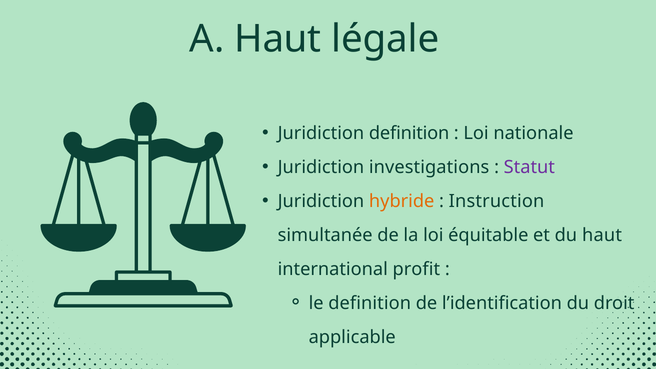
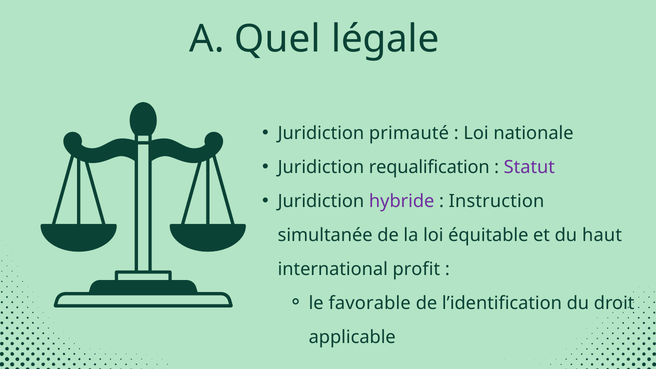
A Haut: Haut -> Quel
Juridiction definition: definition -> primauté
investigations: investigations -> requalification
hybride colour: orange -> purple
le definition: definition -> favorable
